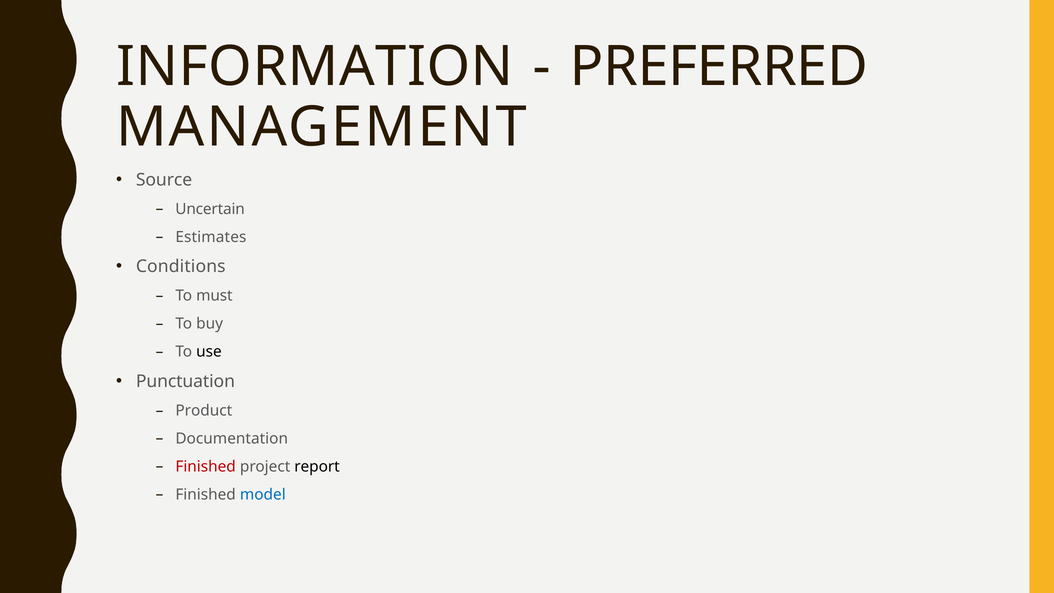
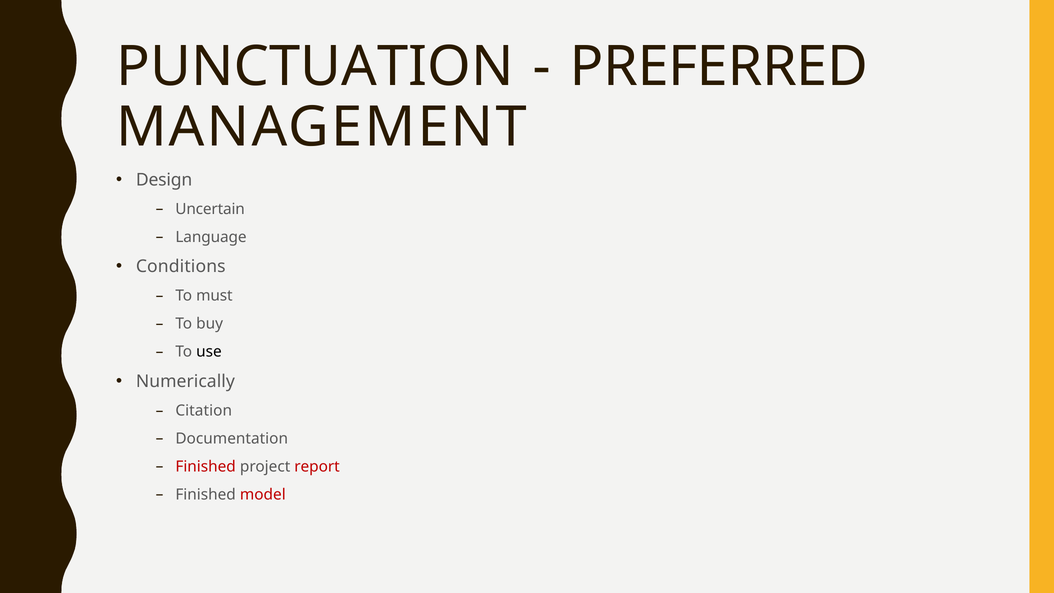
INFORMATION: INFORMATION -> PUNCTUATION
Source: Source -> Design
Estimates: Estimates -> Language
Punctuation: Punctuation -> Numerically
Product: Product -> Citation
report colour: black -> red
model colour: blue -> red
